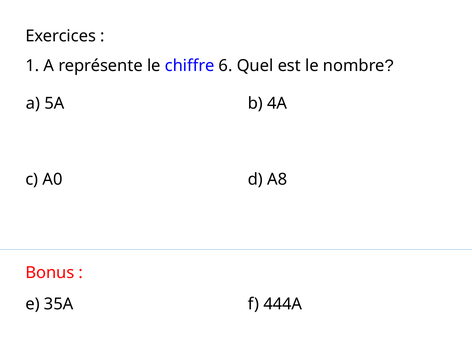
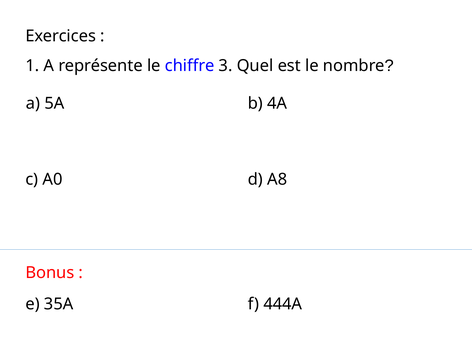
6: 6 -> 3
